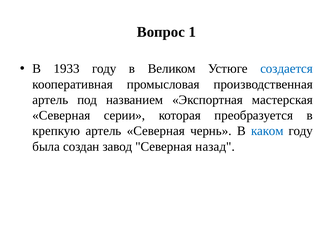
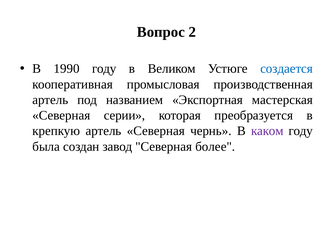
1: 1 -> 2
1933: 1933 -> 1990
каком colour: blue -> purple
назад: назад -> более
